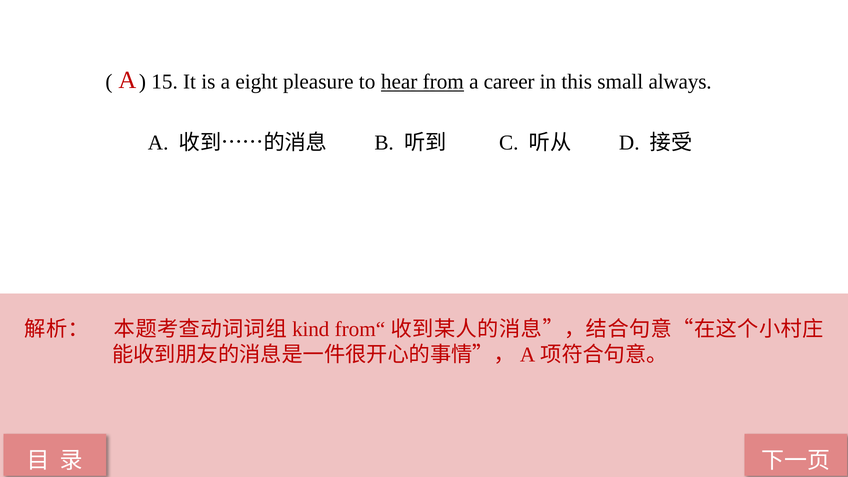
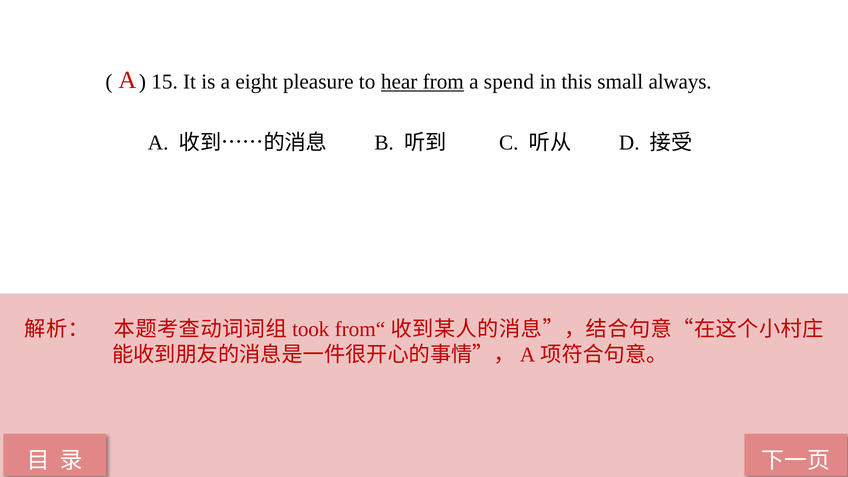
career: career -> spend
kind: kind -> took
